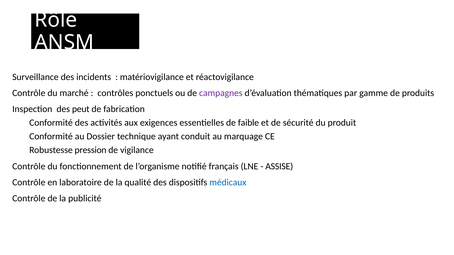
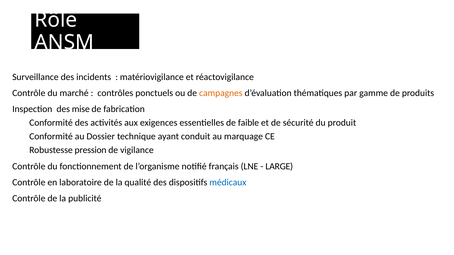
campagnes colour: purple -> orange
peut: peut -> mise
ASSISE: ASSISE -> LARGE
